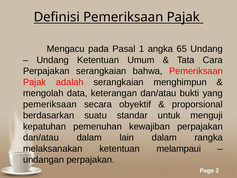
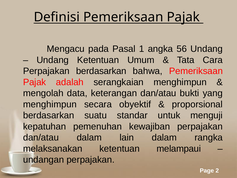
65: 65 -> 56
Perpajakan serangkaian: serangkaian -> berdasarkan
pemeriksaan at (50, 104): pemeriksaan -> menghimpun
